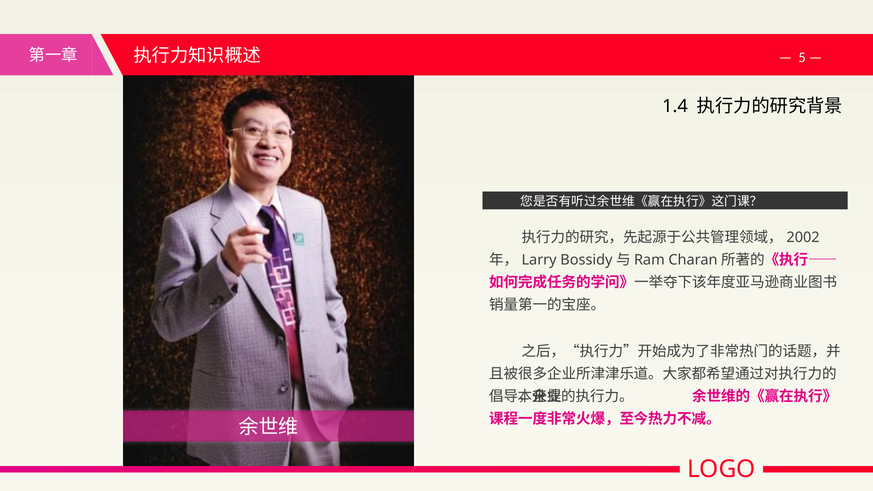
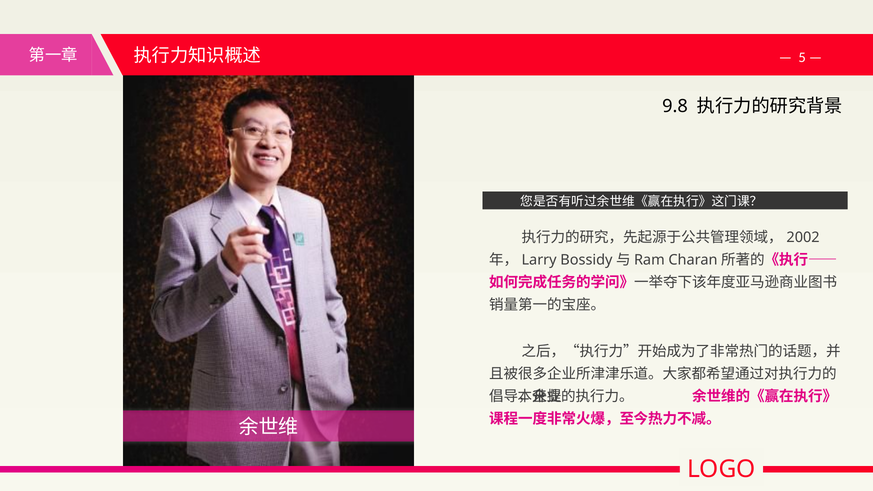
1.4: 1.4 -> 9.8
